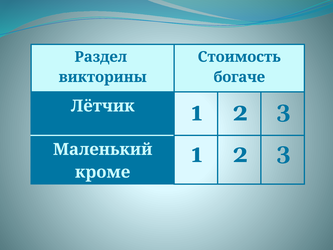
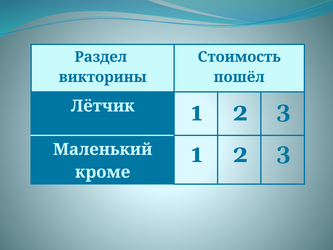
богаче: богаче -> пошёл
